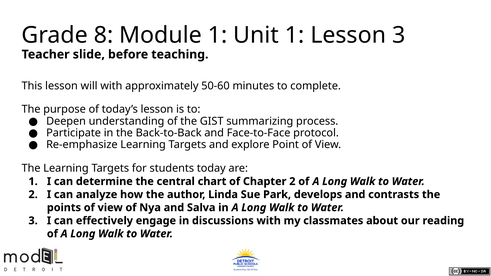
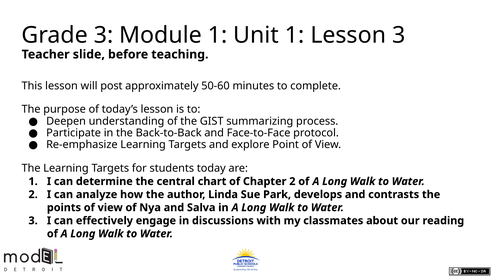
Grade 8: 8 -> 3
will with: with -> post
